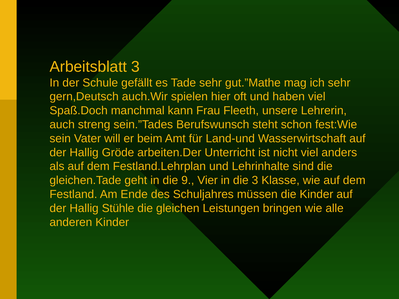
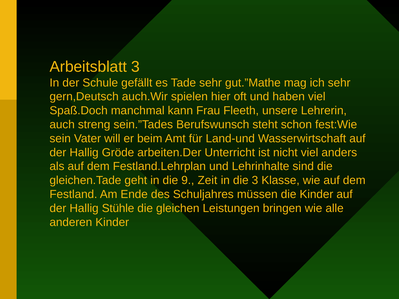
Vier: Vier -> Zeit
